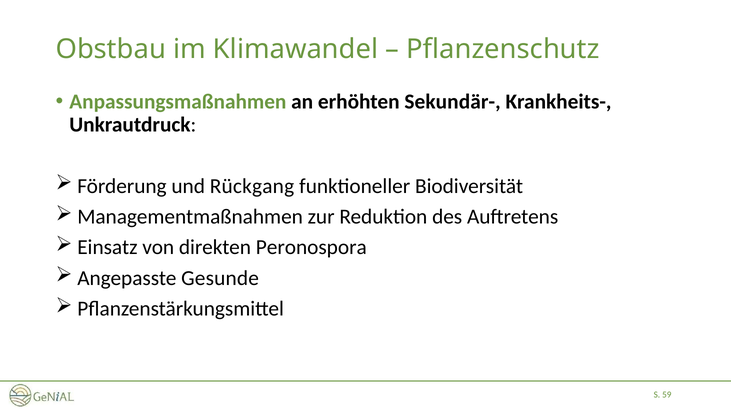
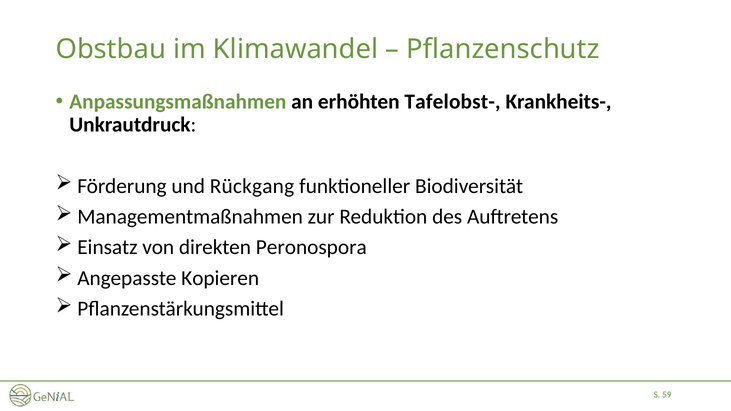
Sekundär-: Sekundär- -> Tafelobst-
Gesunde: Gesunde -> Kopieren
